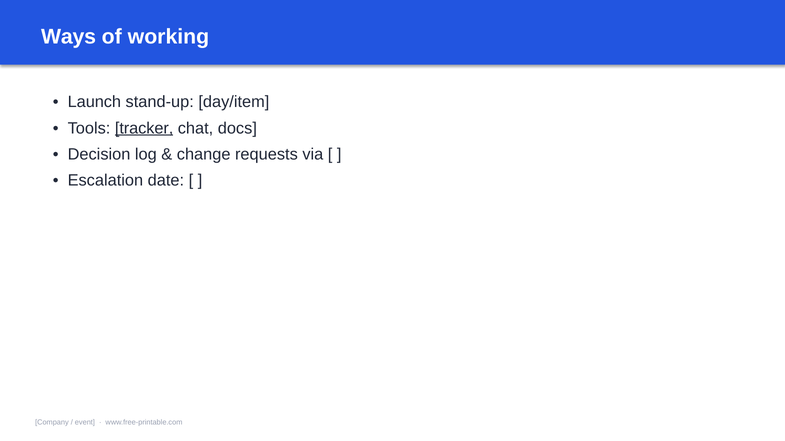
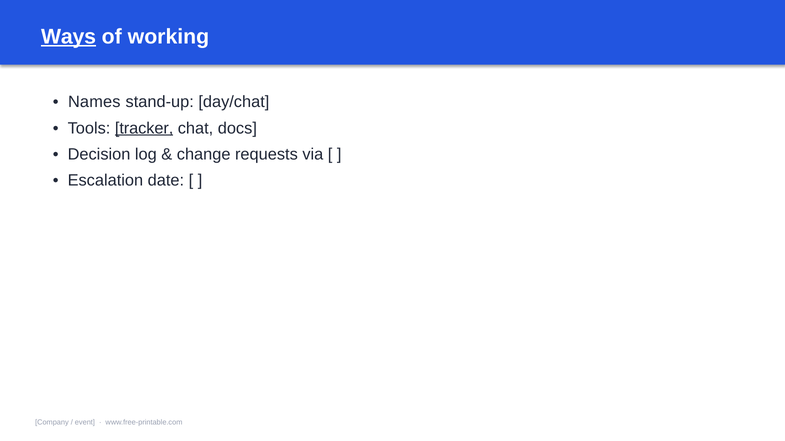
Ways underline: none -> present
Launch: Launch -> Names
day/item: day/item -> day/chat
